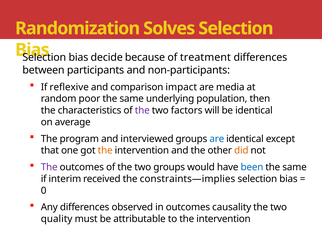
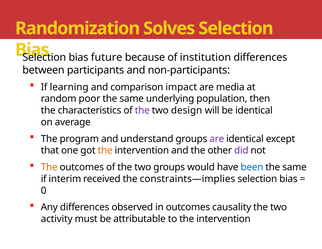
decide: decide -> future
treatment: treatment -> institution
reflexive: reflexive -> learning
factors: factors -> design
interviewed: interviewed -> understand
are at (217, 139) colour: blue -> purple
did colour: orange -> purple
The at (49, 167) colour: purple -> orange
quality: quality -> activity
